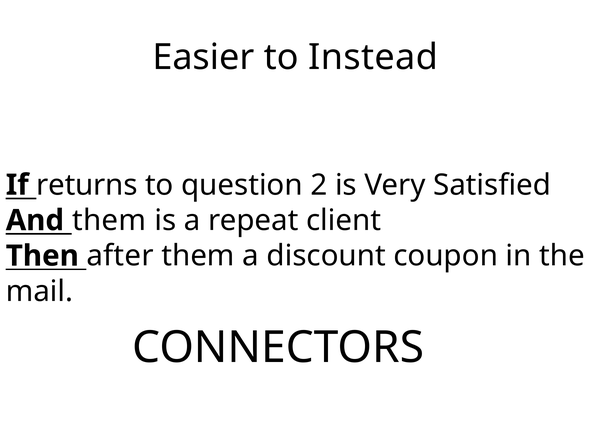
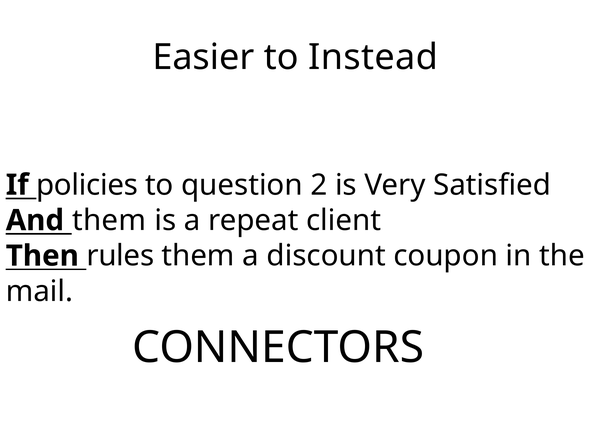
returns: returns -> policies
after: after -> rules
